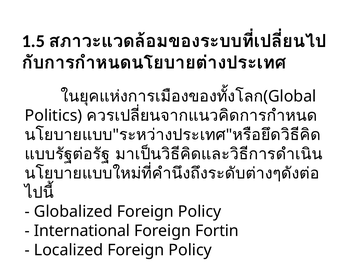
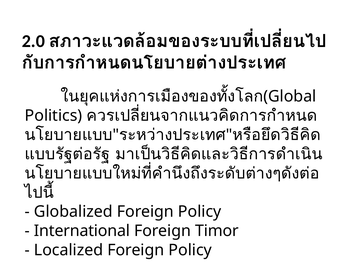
1.5: 1.5 -> 2.0
Fortin: Fortin -> Timor
